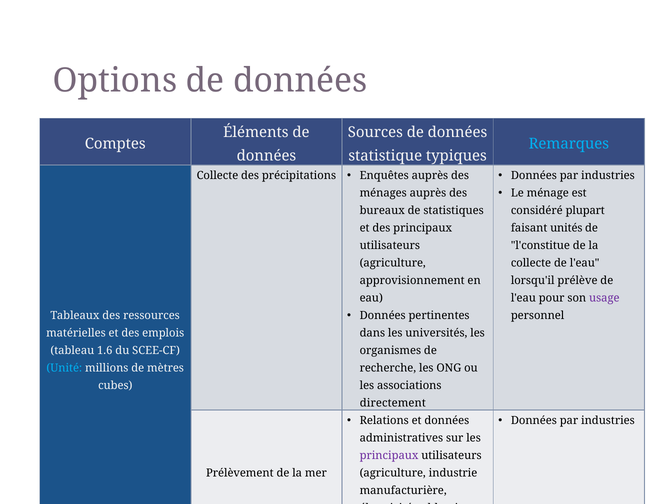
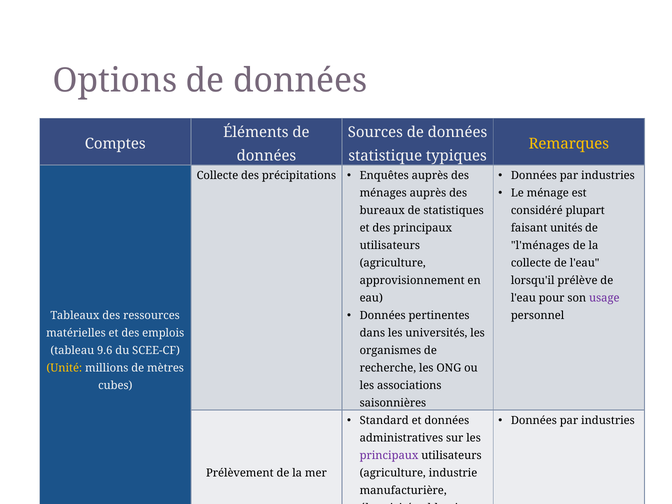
Remarques colour: light blue -> yellow
l'constitue: l'constitue -> l'ménages
1.6: 1.6 -> 9.6
Unité colour: light blue -> yellow
directement: directement -> saisonnières
Relations: Relations -> Standard
